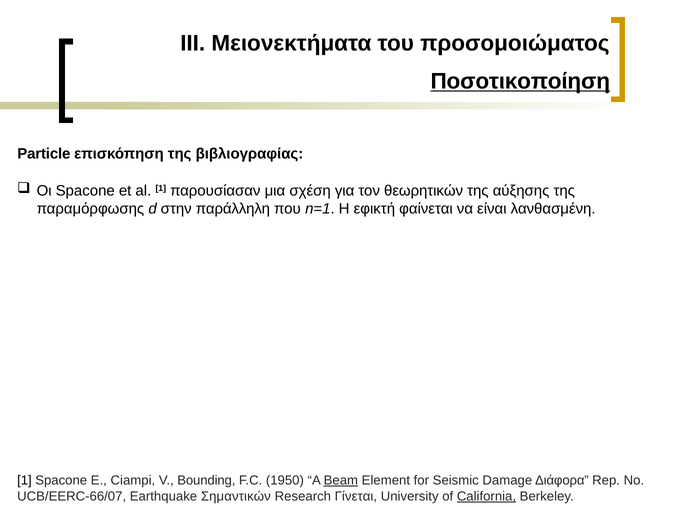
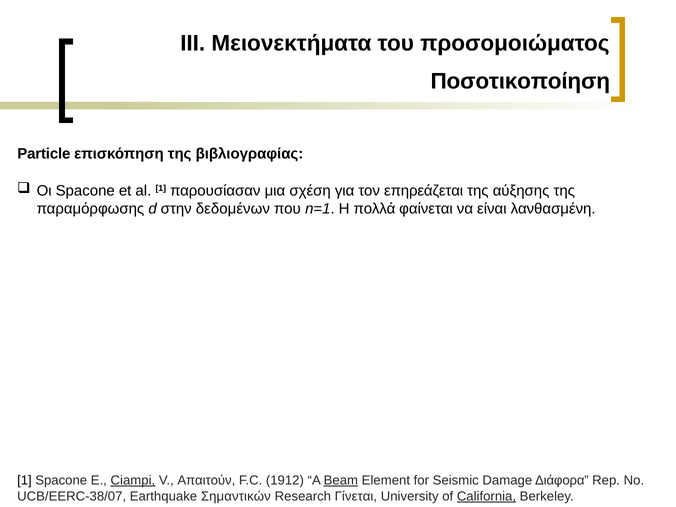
Ποσοτικοποίηση underline: present -> none
θεωρητικών: θεωρητικών -> επηρεάζεται
παράλληλη: παράλληλη -> δεδομένων
εφικτή: εφικτή -> πολλά
Ciampi underline: none -> present
Bounding: Bounding -> Απαιτούν
1950: 1950 -> 1912
UCB/EERC-66/07: UCB/EERC-66/07 -> UCB/EERC-38/07
